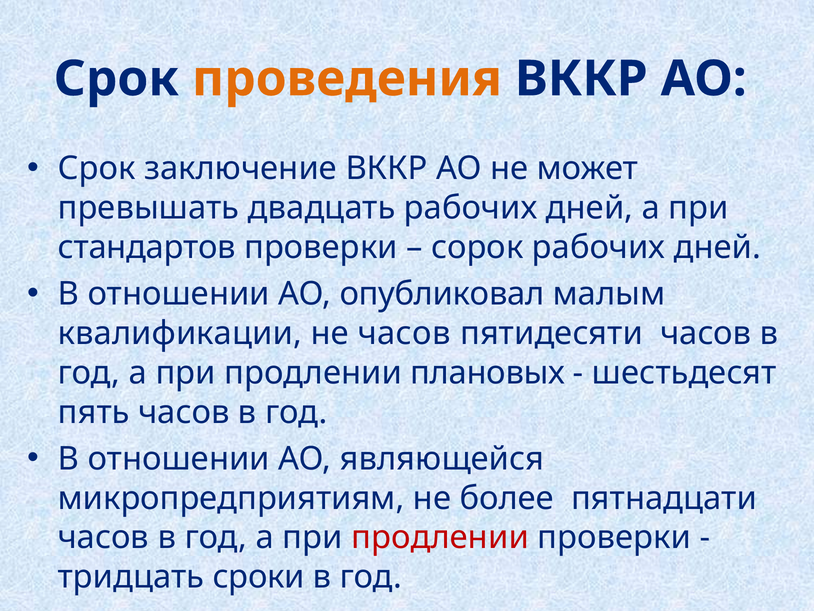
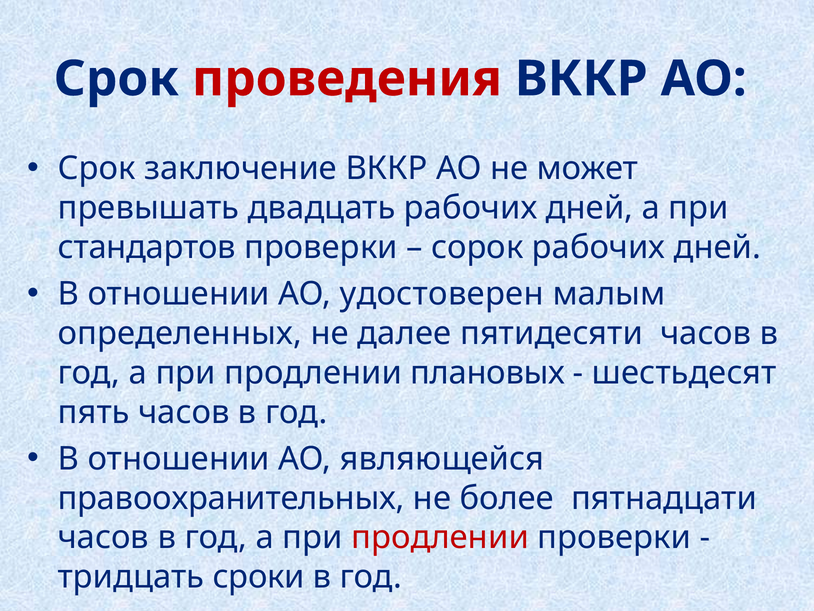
проведения colour: orange -> red
опубликовал: опубликовал -> удостоверен
квалификации: квалификации -> определенных
не часов: часов -> далее
микропредприятиям: микропредприятиям -> правоохранительных
